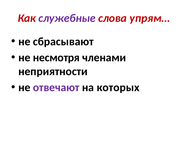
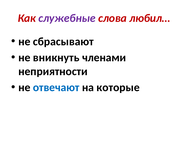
упрям…: упрям… -> любил…
несмотря: несмотря -> вникнуть
отвечают colour: purple -> blue
которых: которых -> которые
